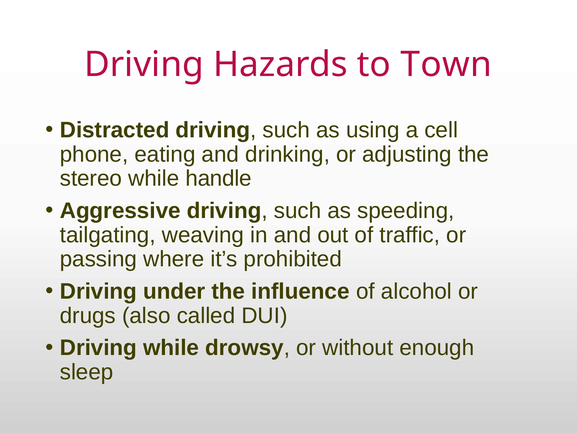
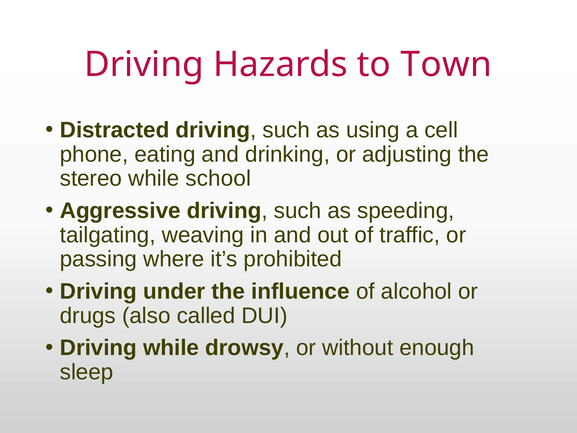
handle: handle -> school
